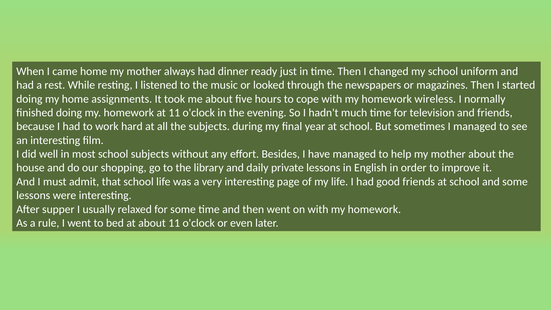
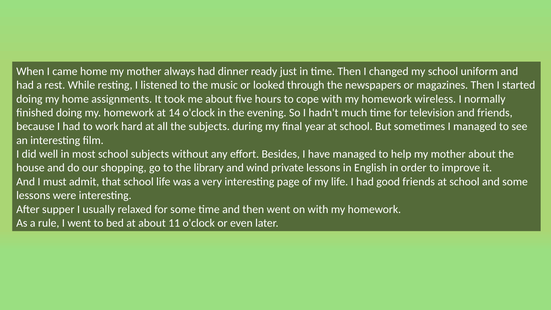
at 11: 11 -> 14
daily: daily -> wind
